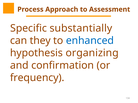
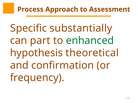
they: they -> part
enhanced colour: blue -> green
organizing: organizing -> theoretical
